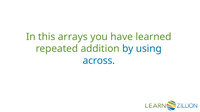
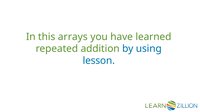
across: across -> lesson
